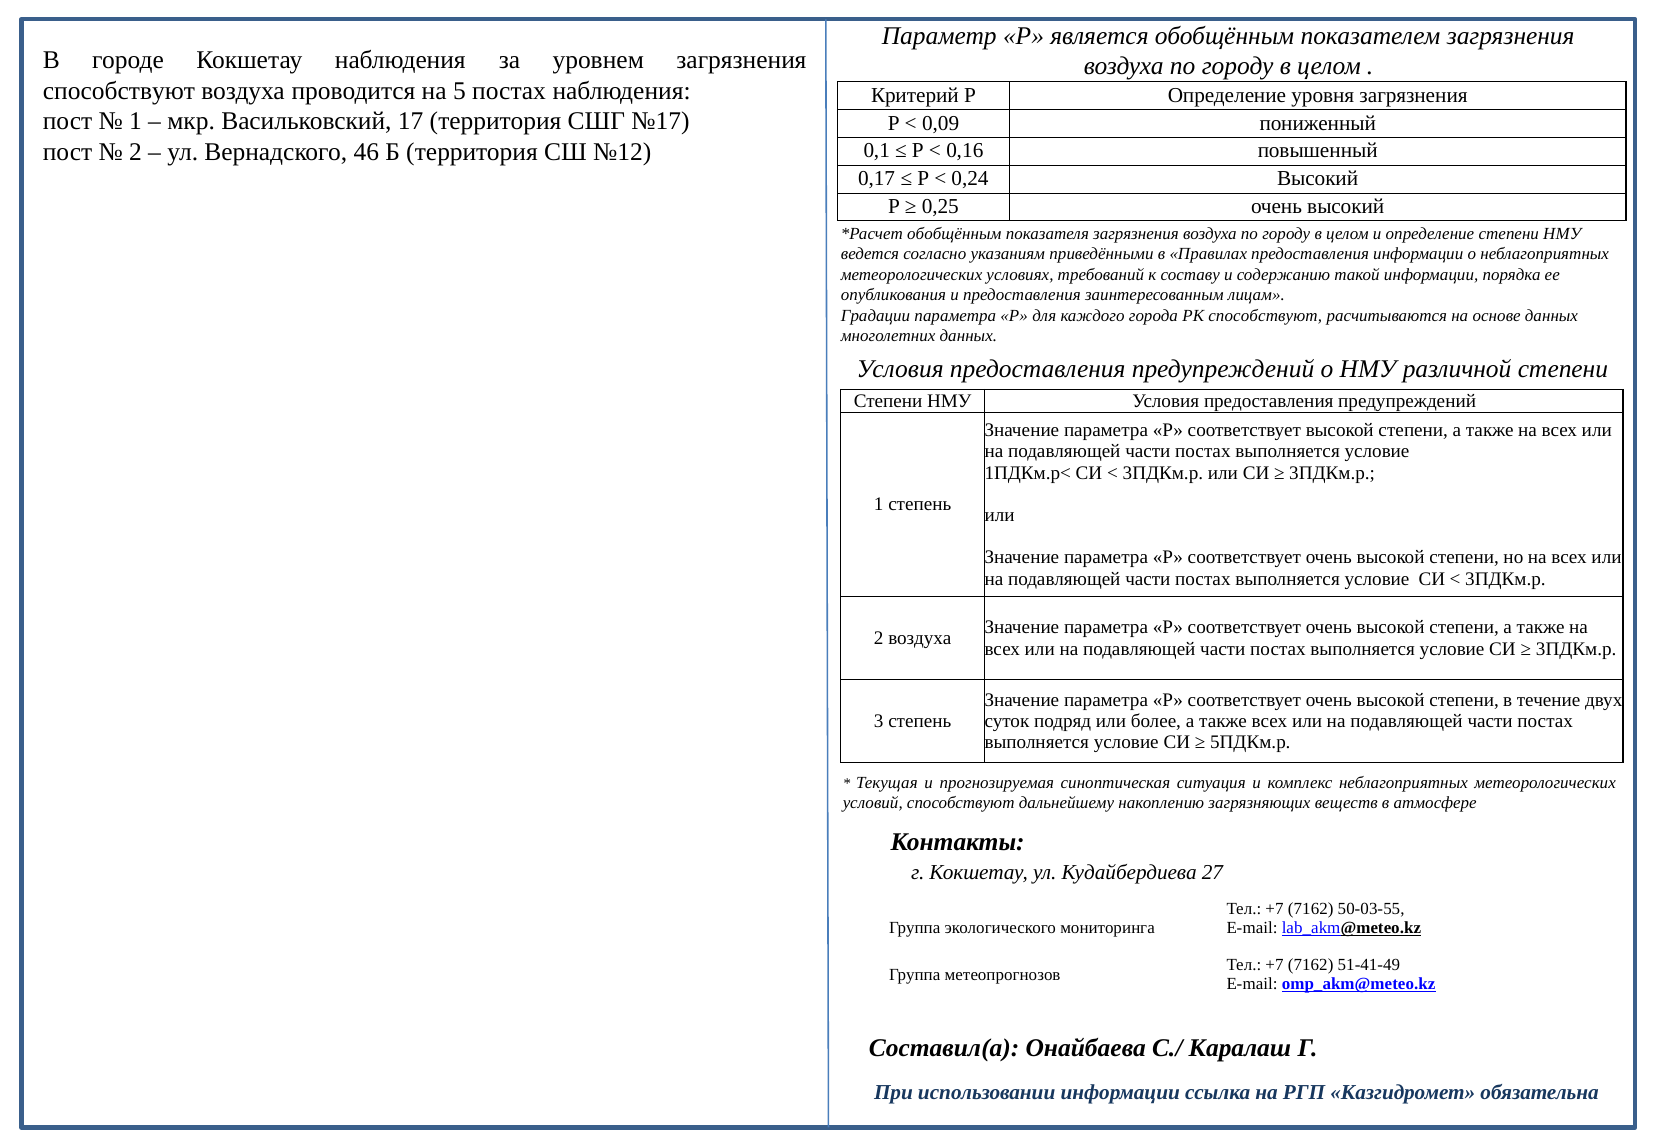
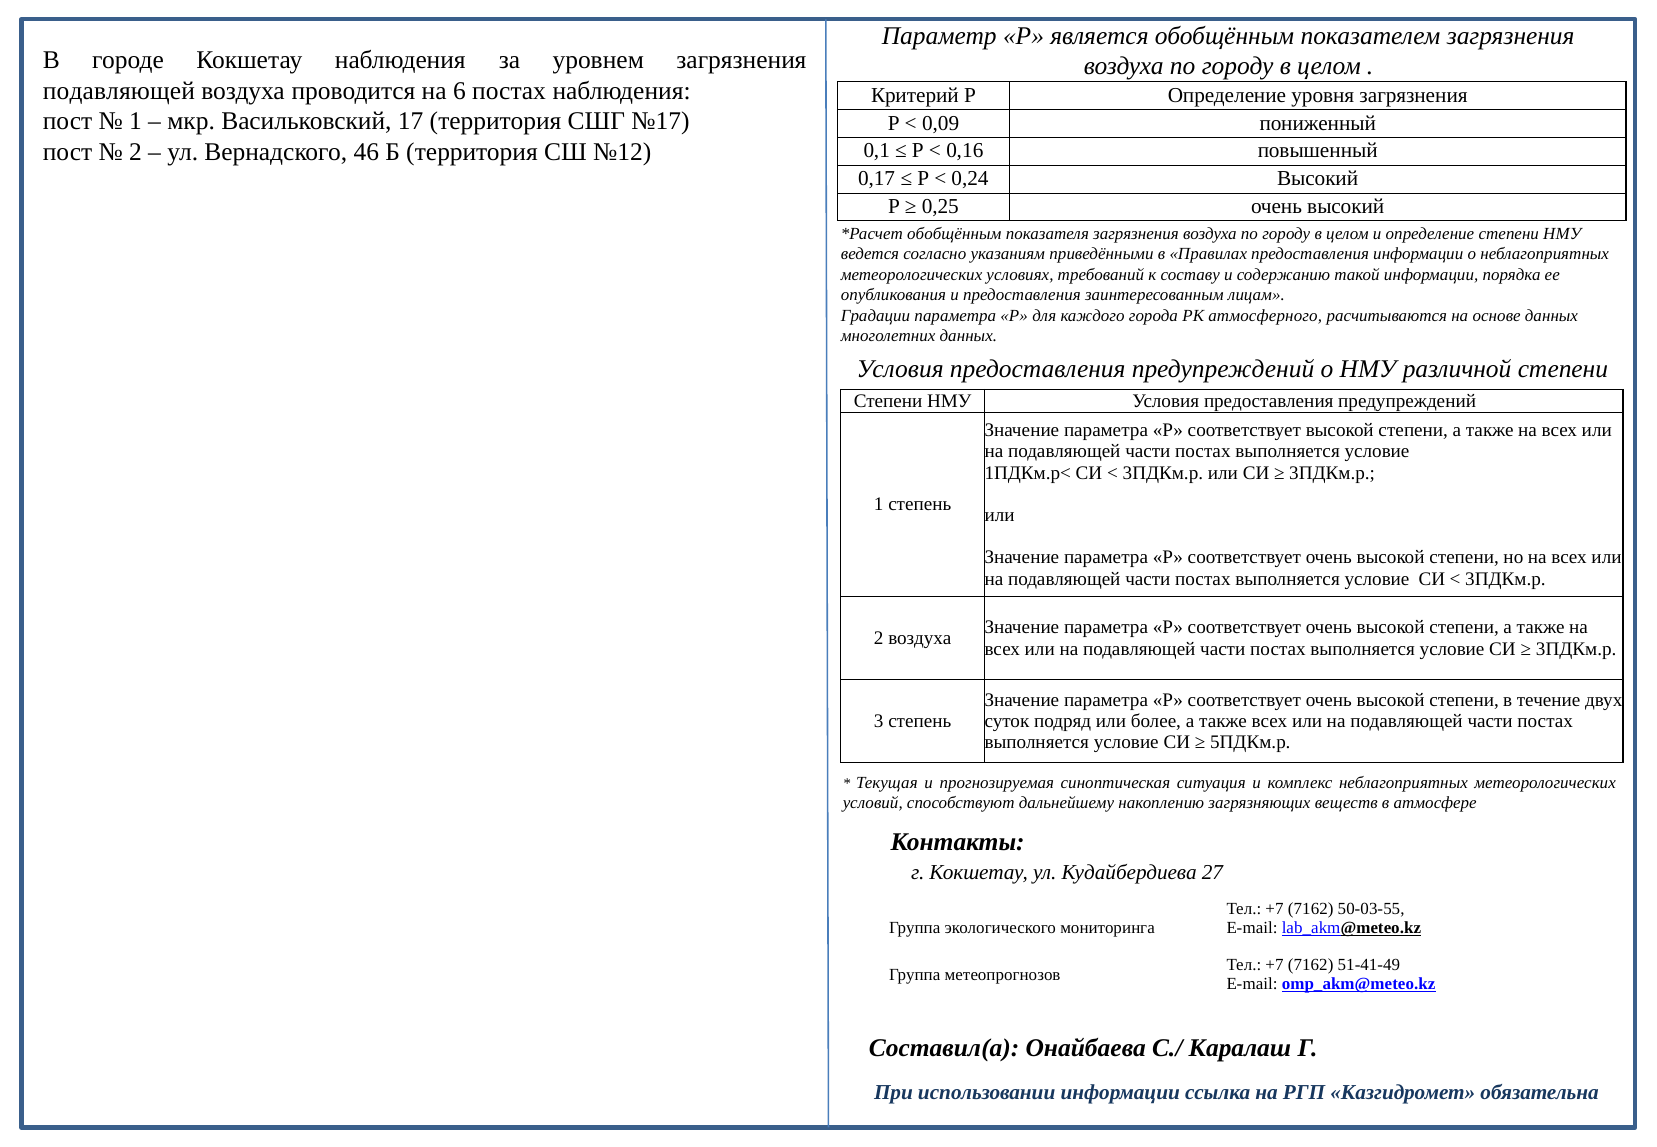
способствуют at (119, 91): способствуют -> подавляющей
5: 5 -> 6
РК способствуют: способствуют -> атмосферного
